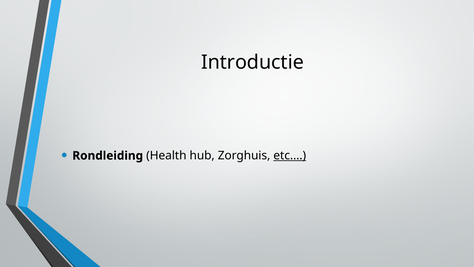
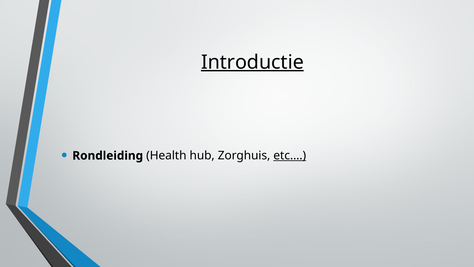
Introductie underline: none -> present
